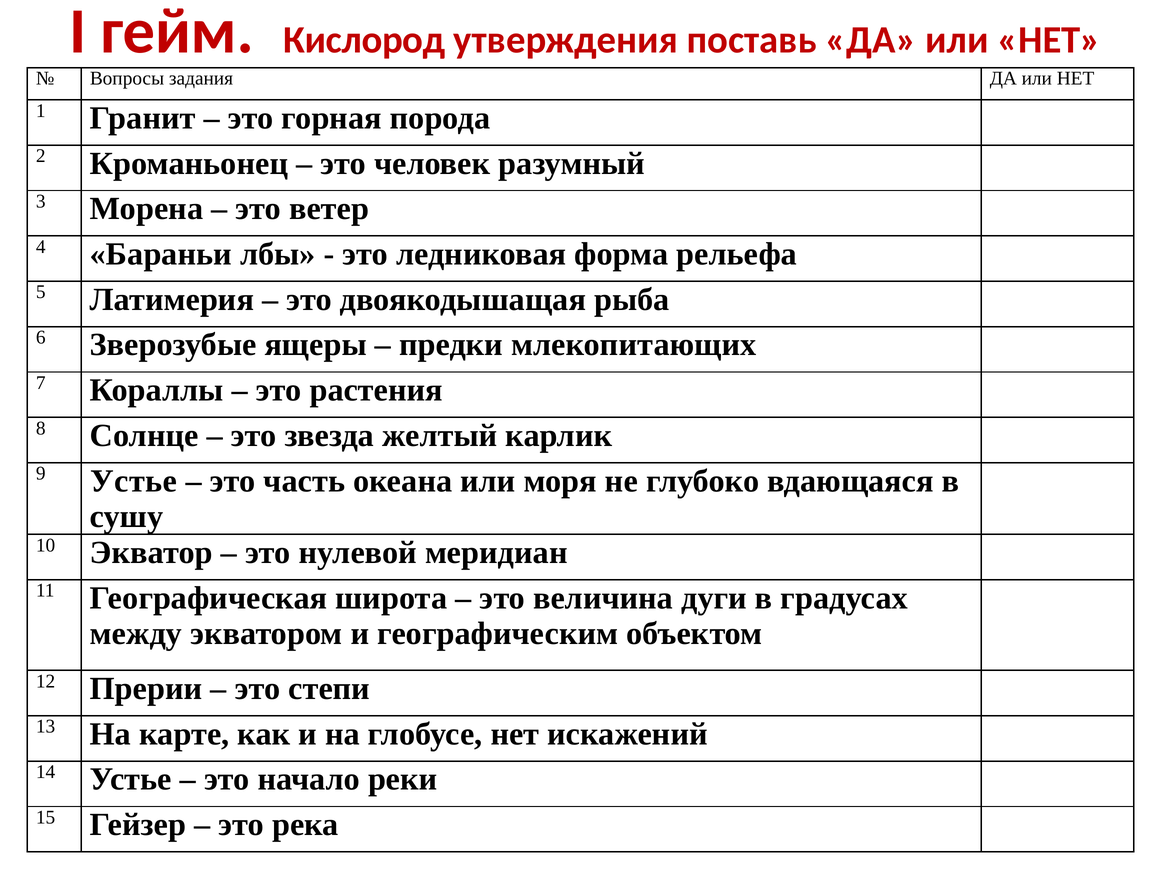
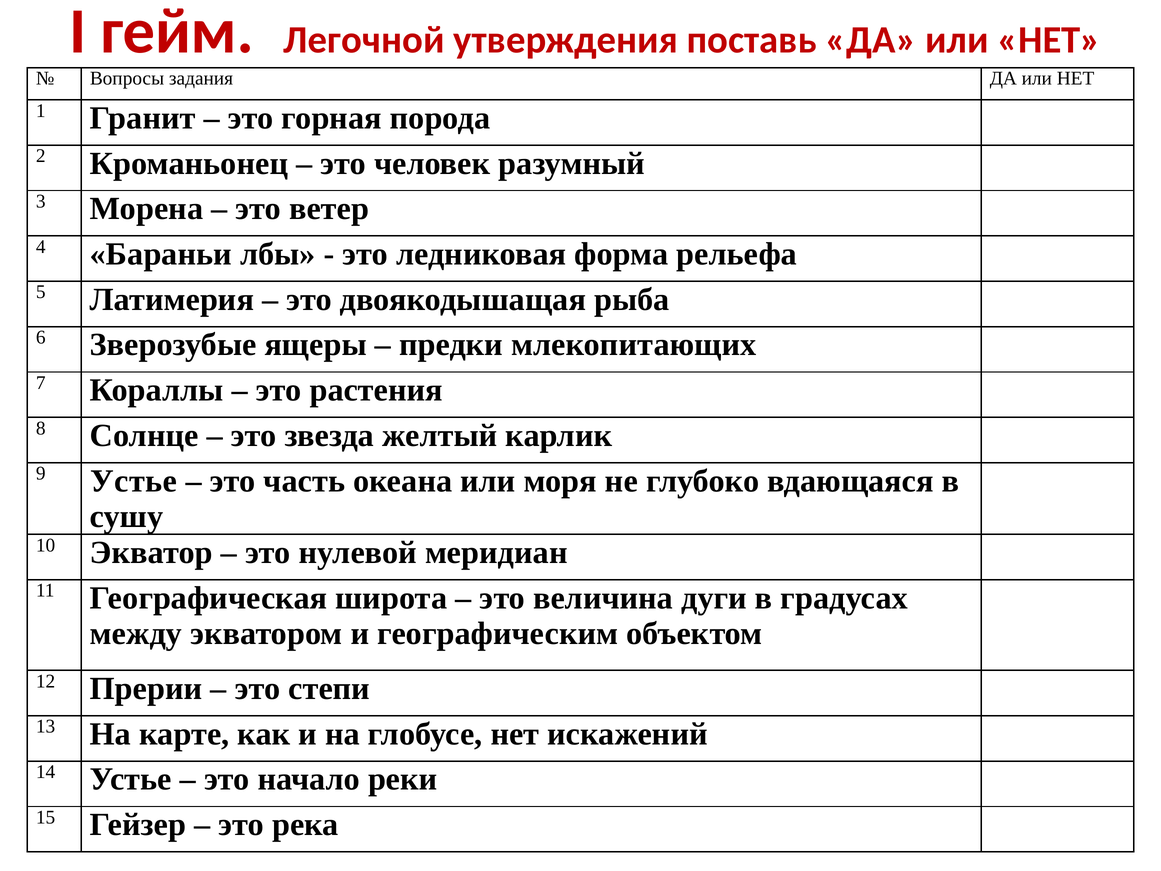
Кислород: Кислород -> Легочной
